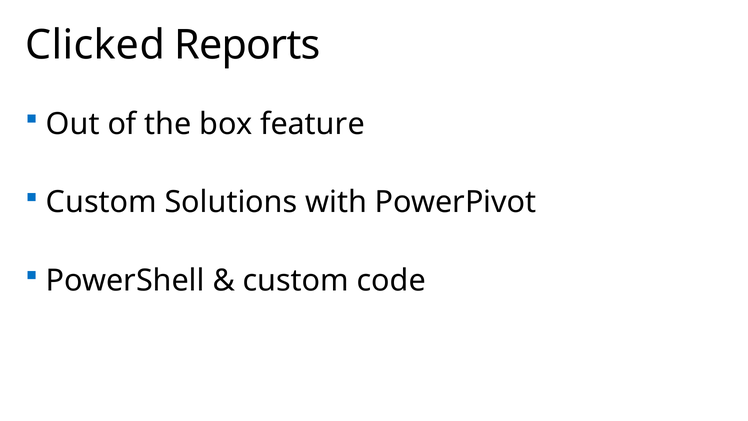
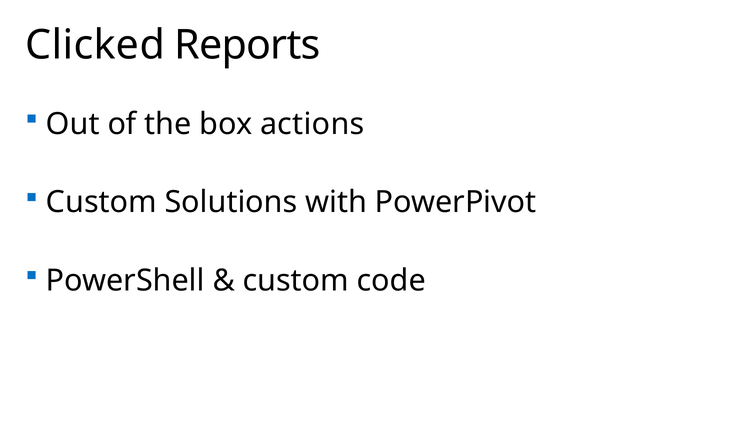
feature: feature -> actions
